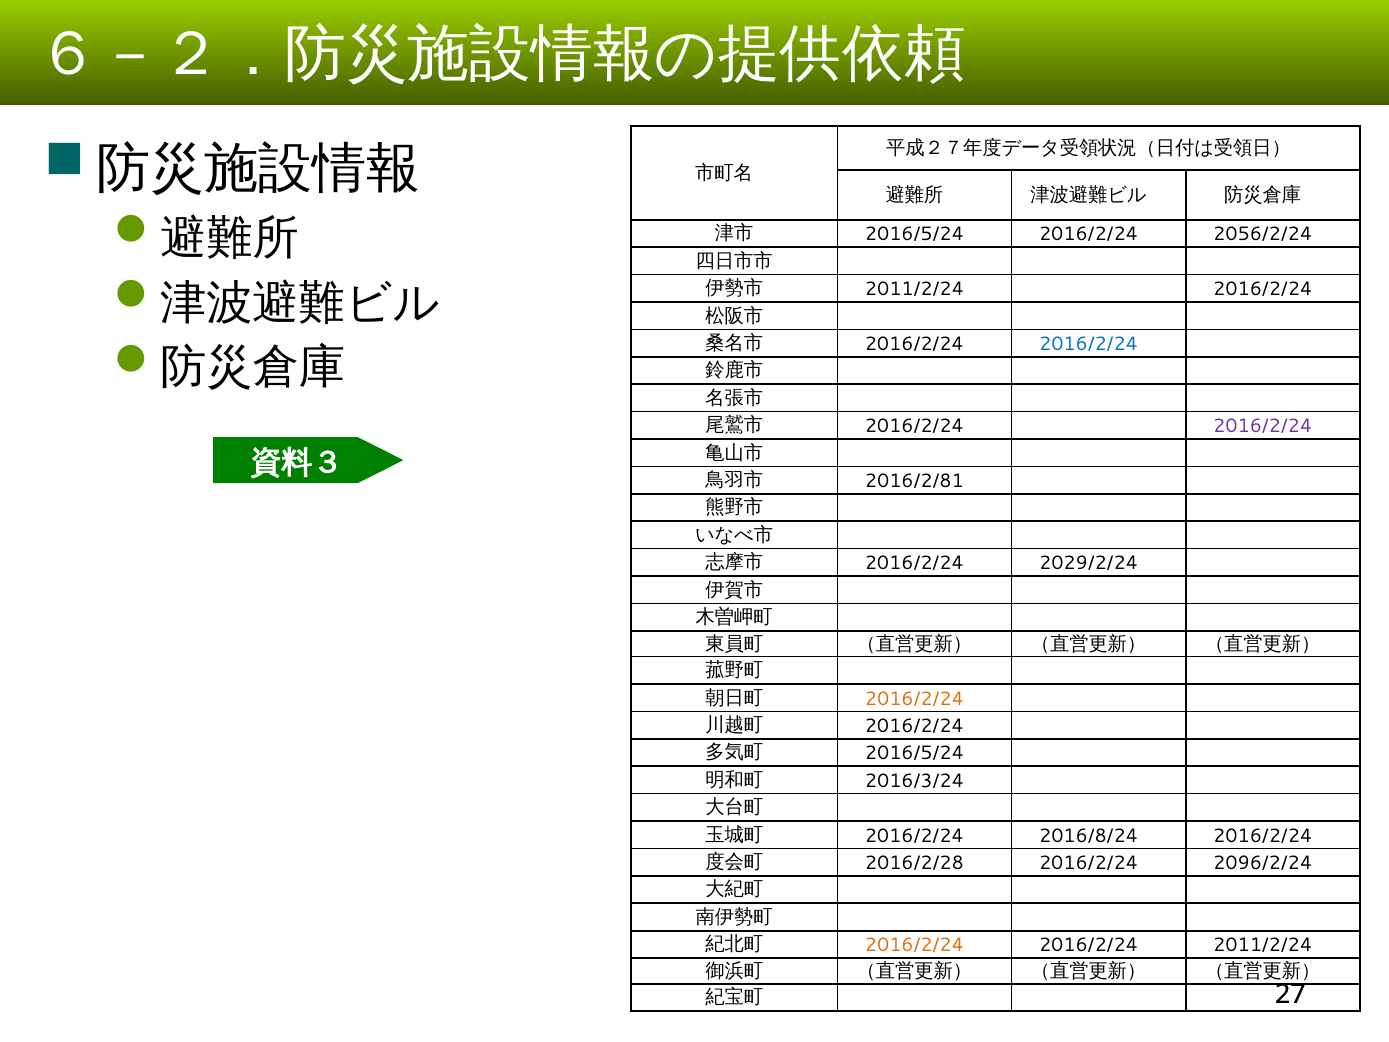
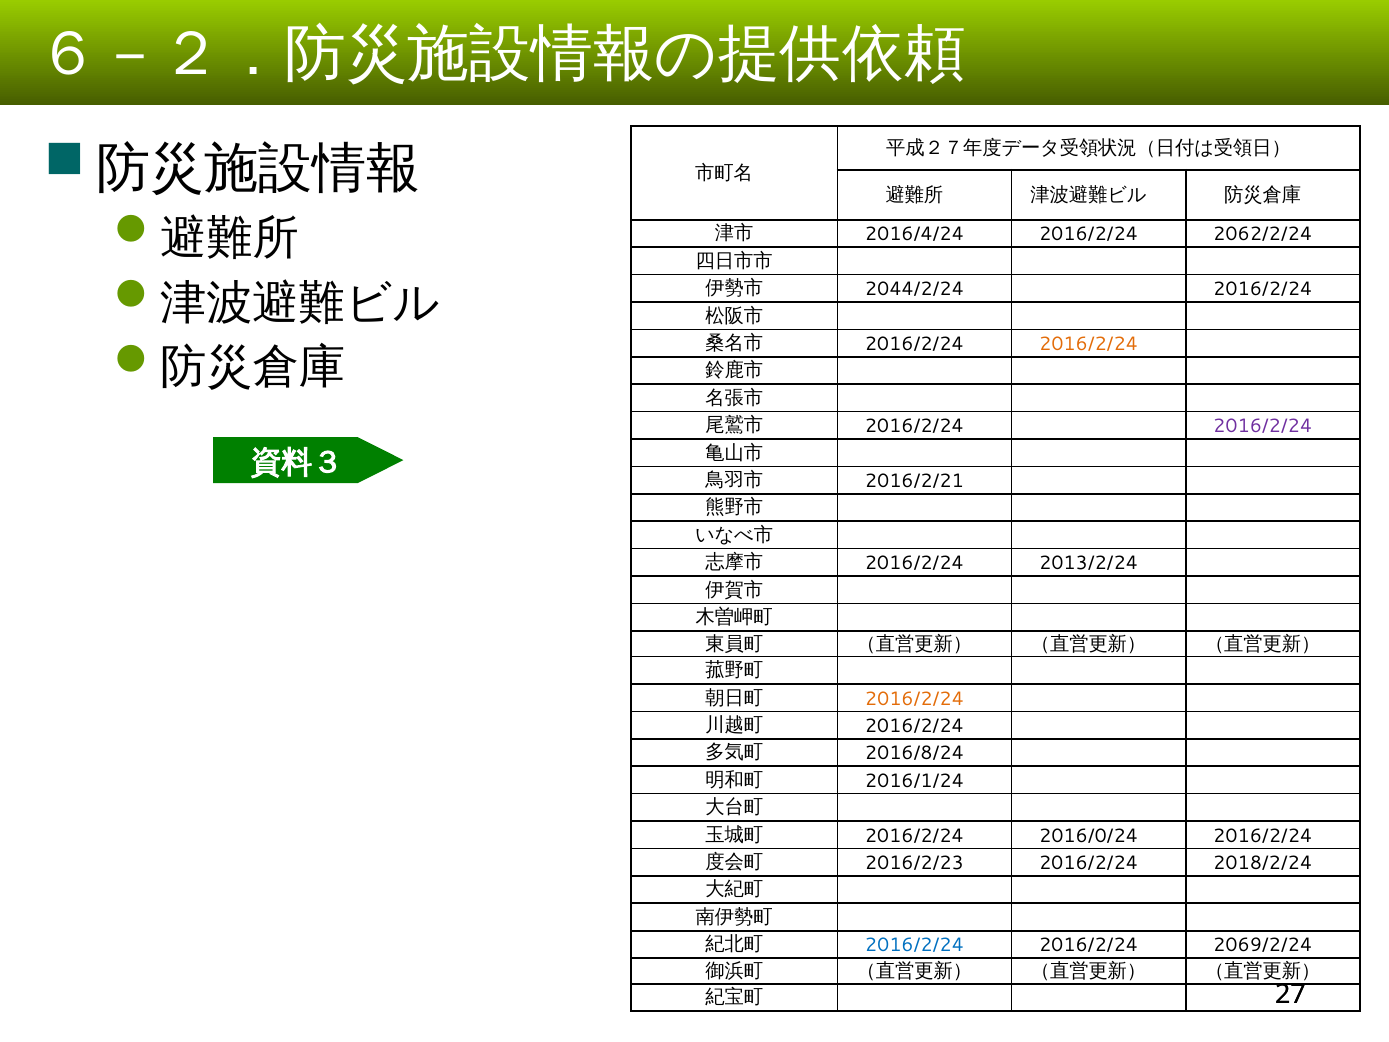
2016/5/24 at (914, 234): 2016/5/24 -> 2016/4/24
2056/2/24: 2056/2/24 -> 2062/2/24
2011/2/24 at (914, 289): 2011/2/24 -> 2044/2/24
2016/2/24 at (1089, 344) colour: blue -> orange
2016/2/81: 2016/2/81 -> 2016/2/21
2029/2/24: 2029/2/24 -> 2013/2/24
2016/5/24 at (914, 753): 2016/5/24 -> 2016/8/24
2016/3/24: 2016/3/24 -> 2016/1/24
2016/8/24: 2016/8/24 -> 2016/0/24
2016/2/28: 2016/2/28 -> 2016/2/23
2096/2/24: 2096/2/24 -> 2018/2/24
2016/2/24 at (914, 945) colour: orange -> blue
2016/2/24 2011/2/24: 2011/2/24 -> 2069/2/24
